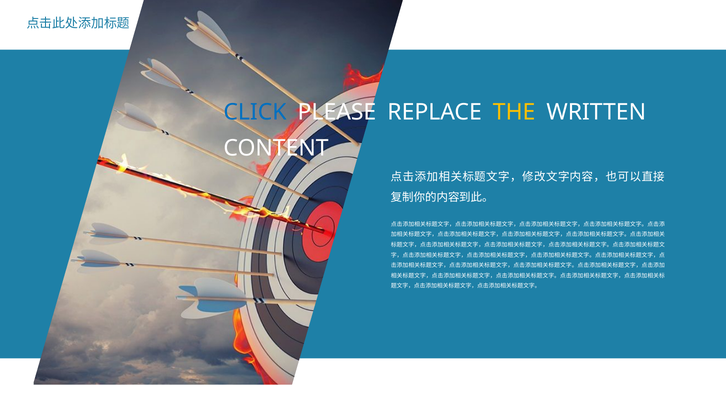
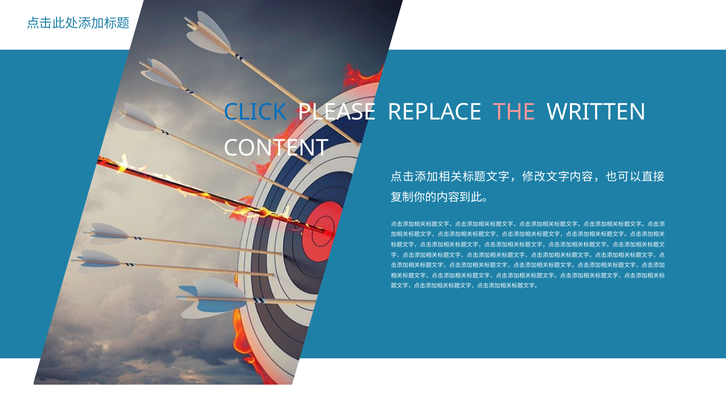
THE colour: yellow -> pink
